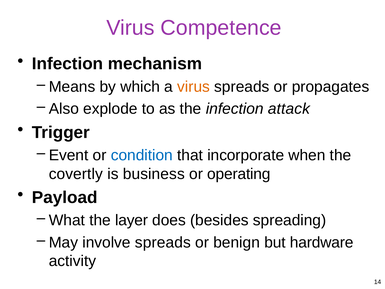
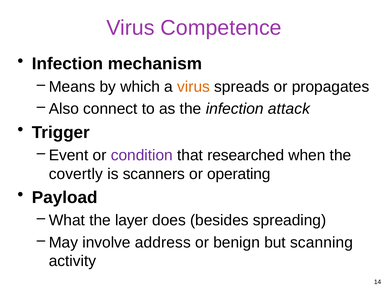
explode: explode -> connect
condition colour: blue -> purple
incorporate: incorporate -> researched
business: business -> scanners
involve spreads: spreads -> address
hardware: hardware -> scanning
